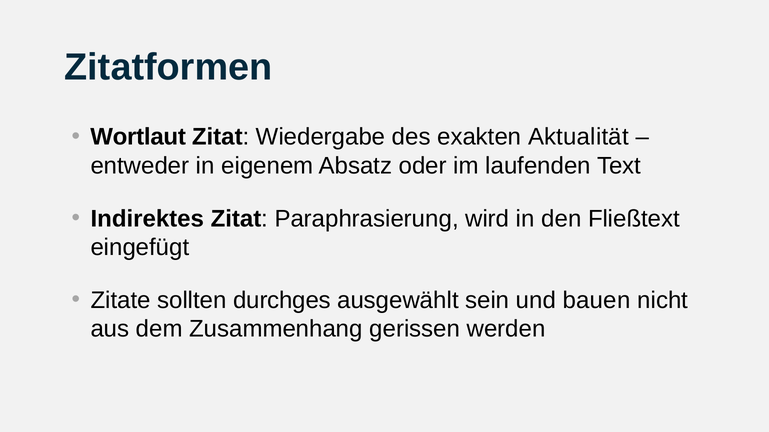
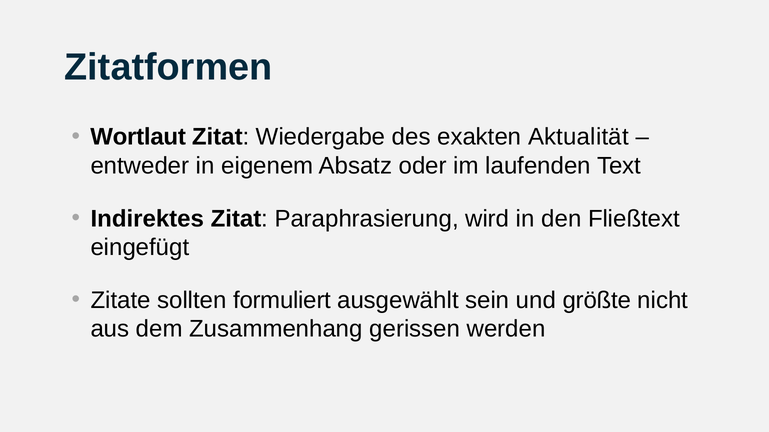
durchges: durchges -> formuliert
bauen: bauen -> größte
